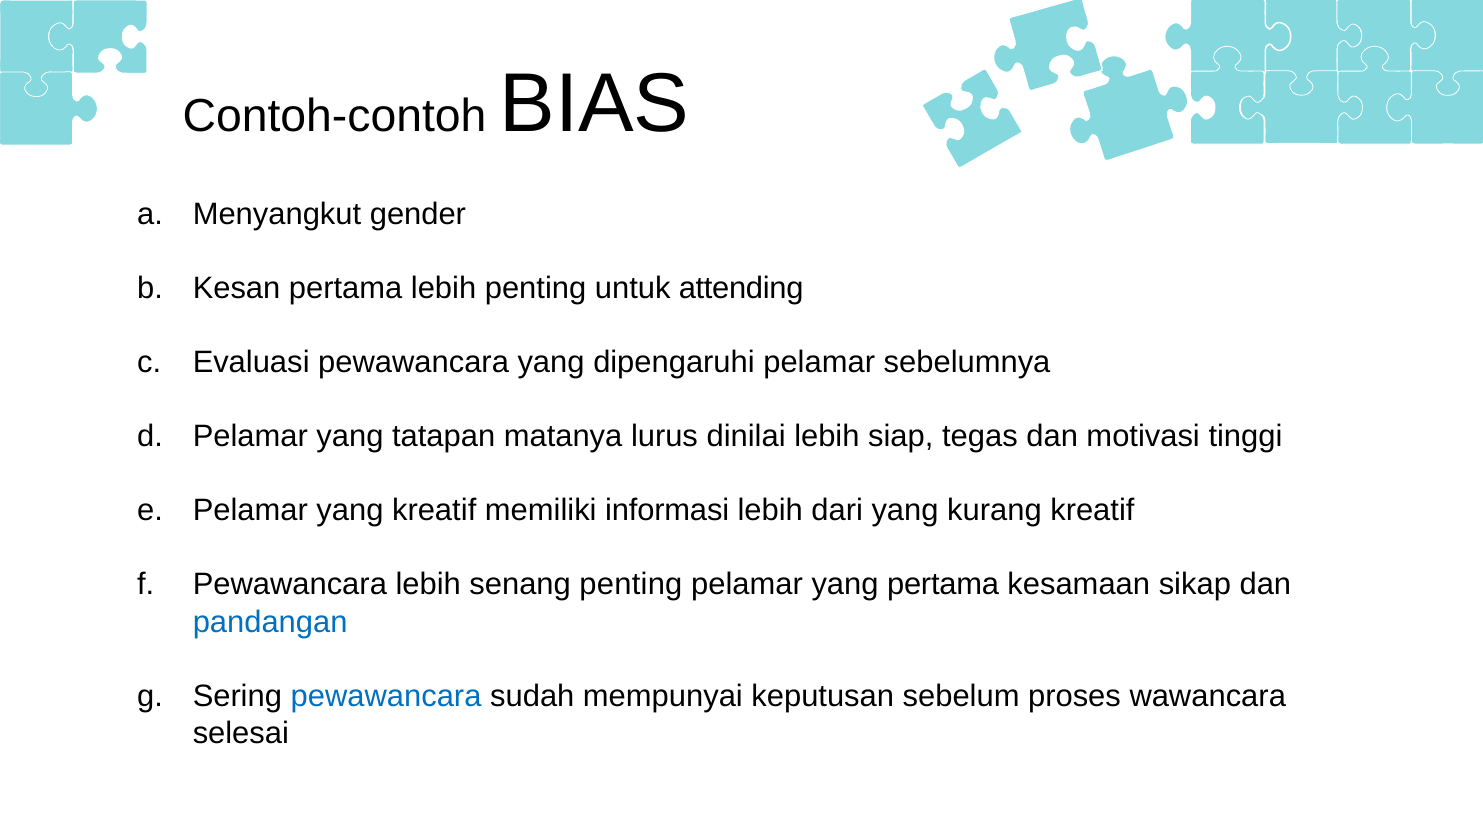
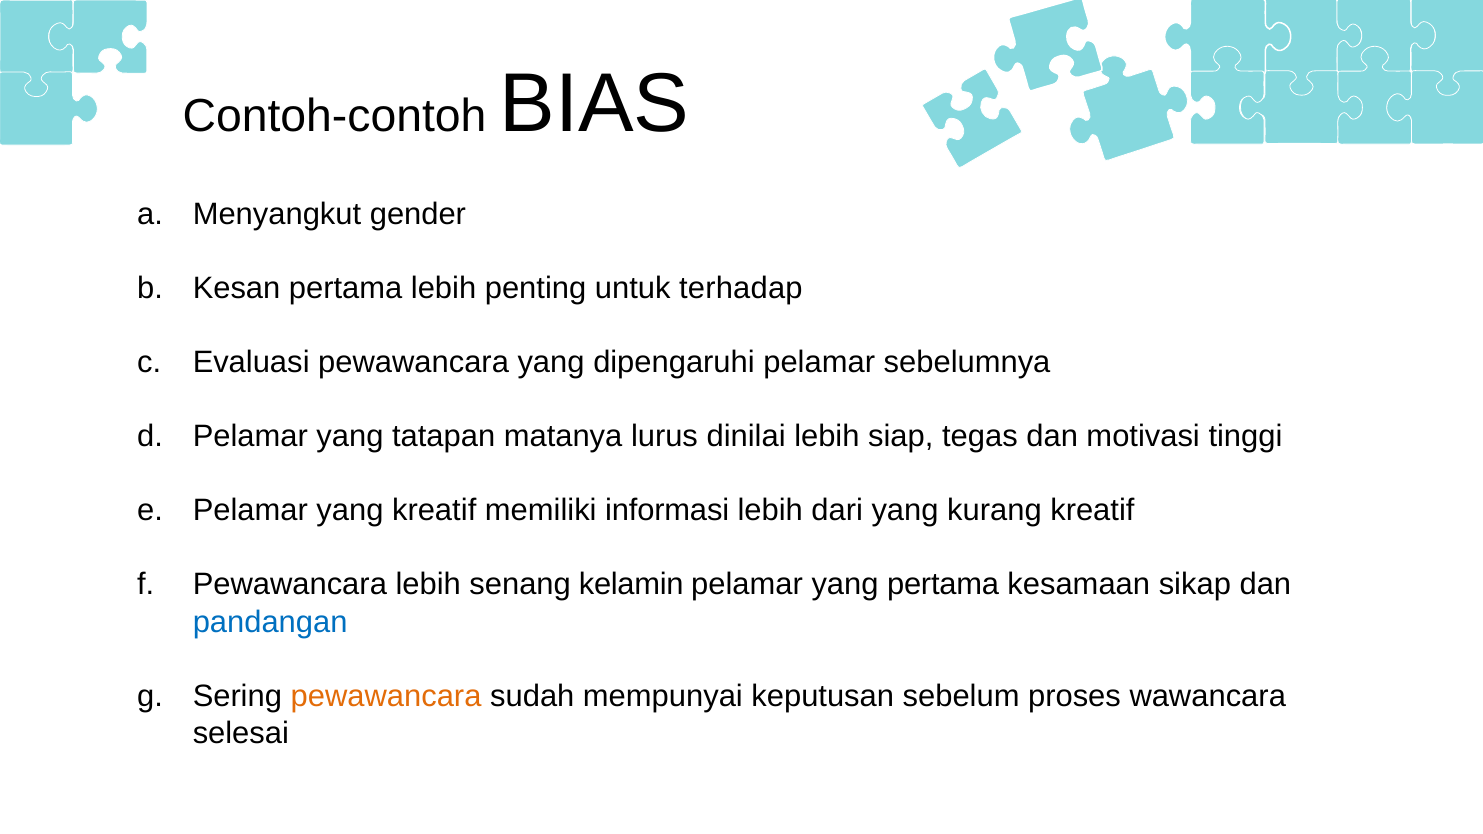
attending: attending -> terhadap
senang penting: penting -> kelamin
pewawancara at (386, 696) colour: blue -> orange
